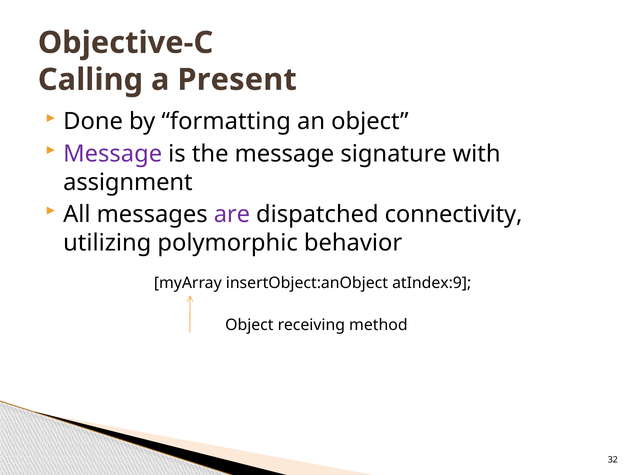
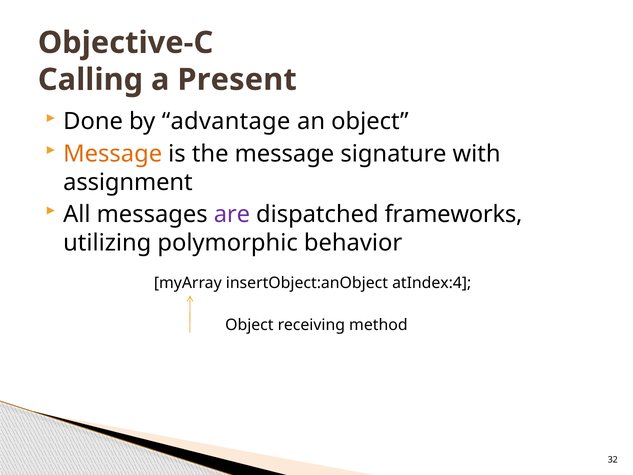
formatting: formatting -> advantage
Message at (113, 154) colour: purple -> orange
connectivity: connectivity -> frameworks
atIndex:9: atIndex:9 -> atIndex:4
